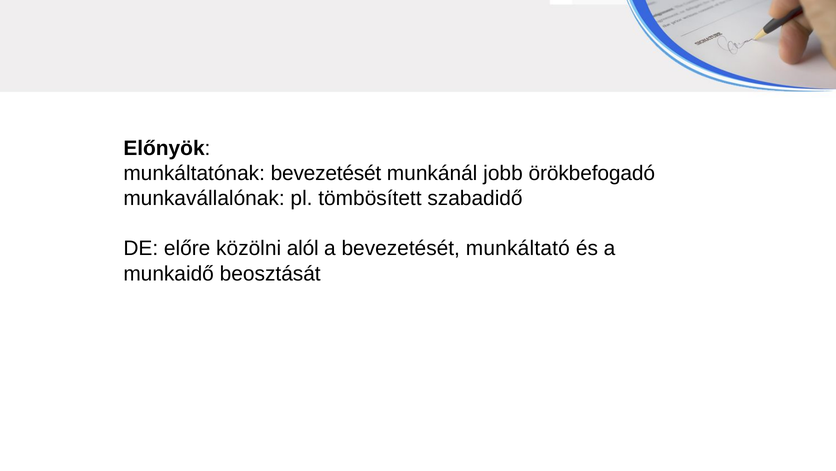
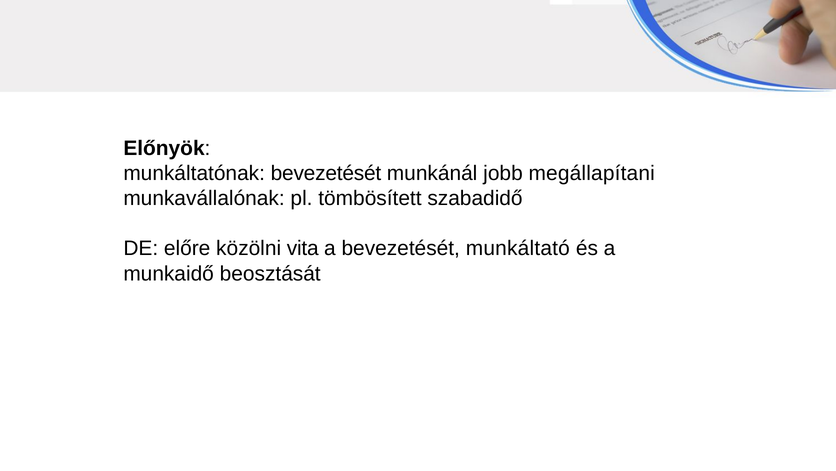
örökbefogadó: örökbefogadó -> megállapítani
alól: alól -> vita
